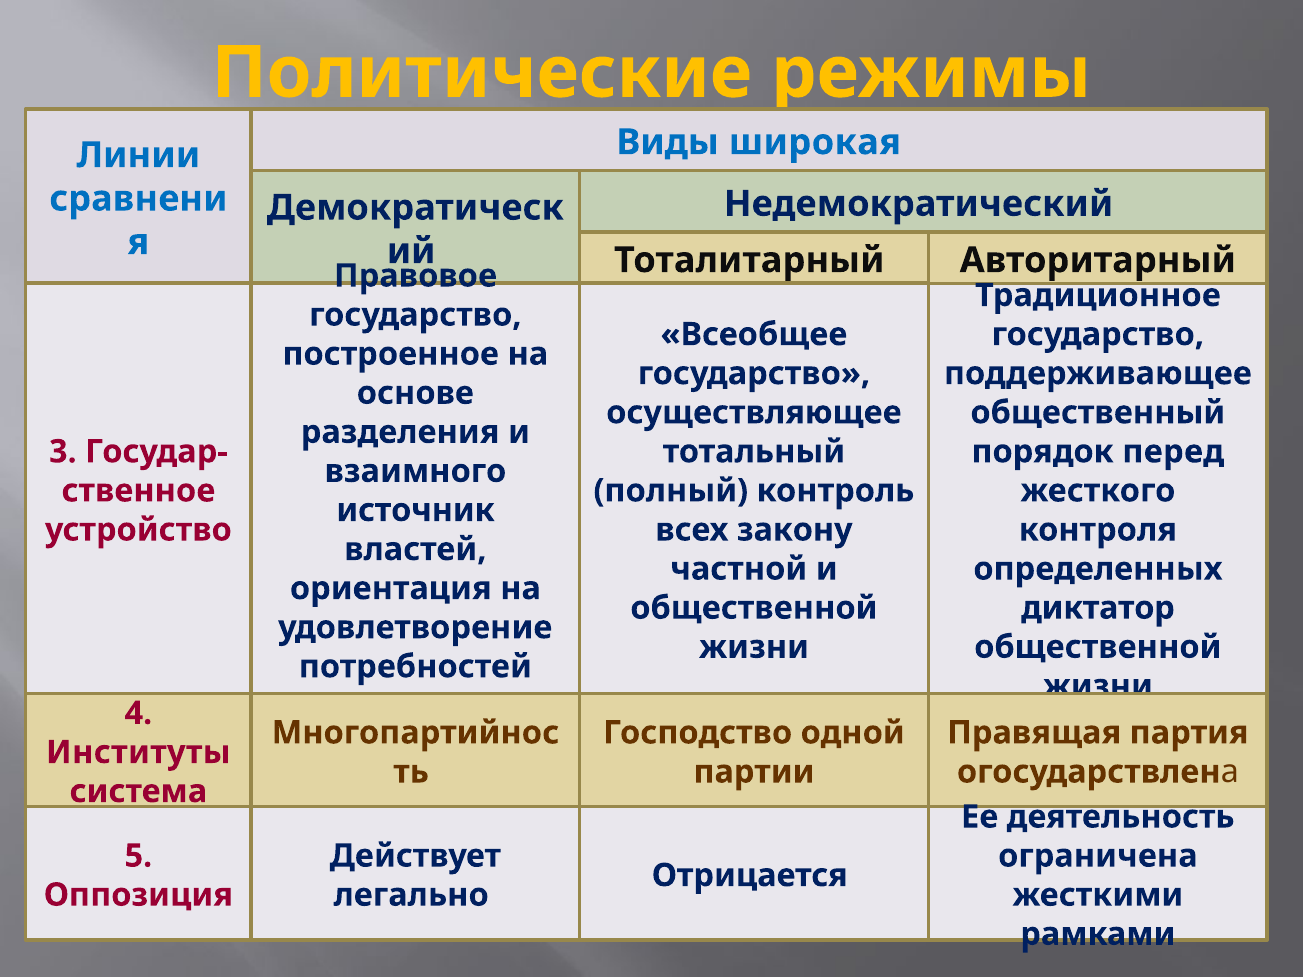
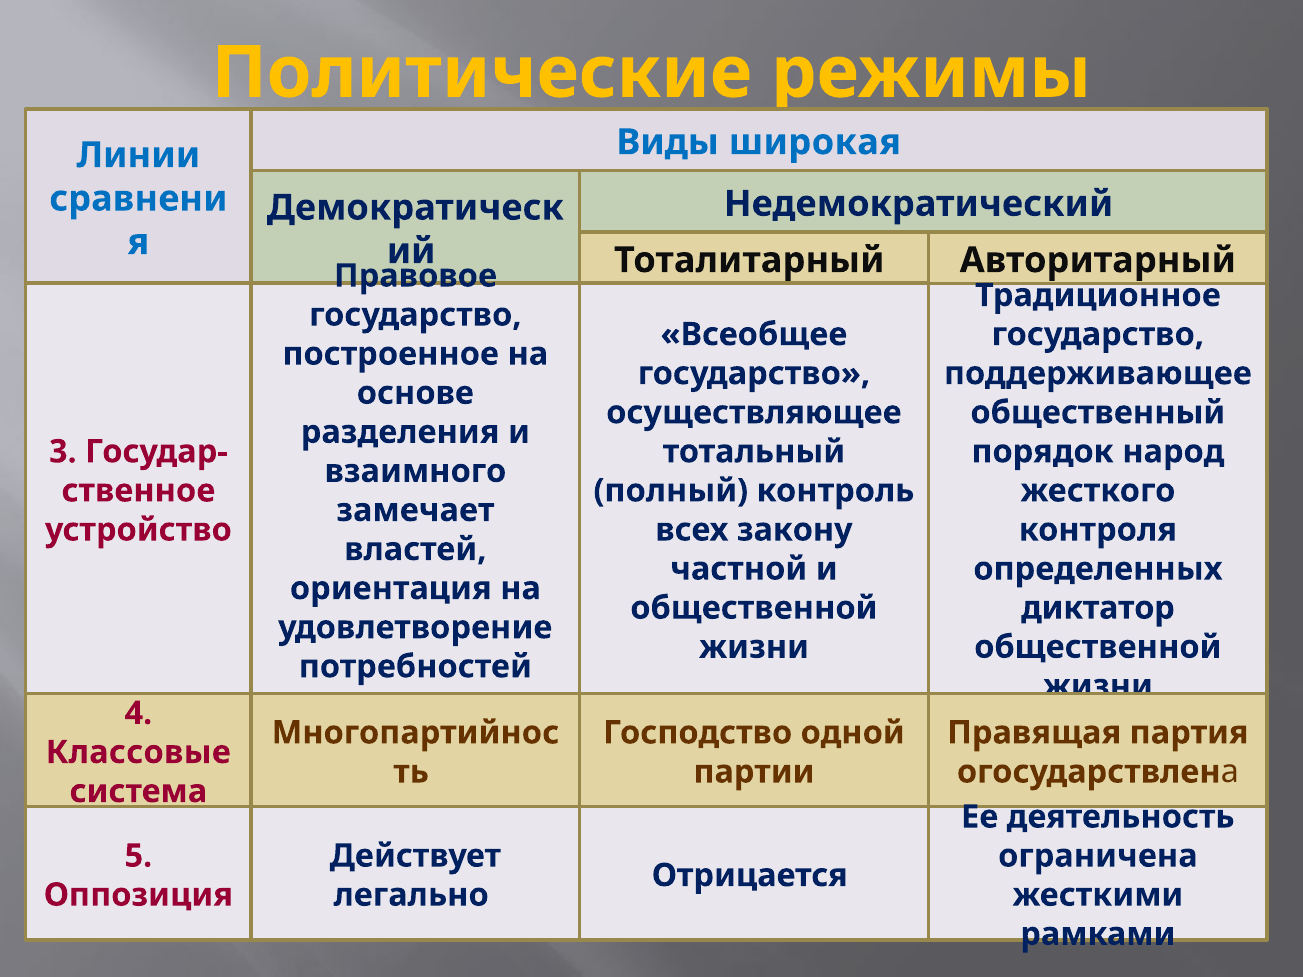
перед: перед -> народ
источник: источник -> замечает
Институты: Институты -> Классовые
